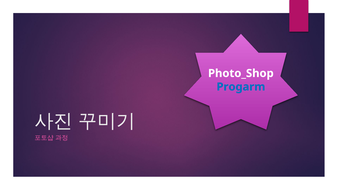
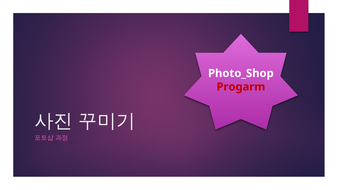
Progarm colour: blue -> red
